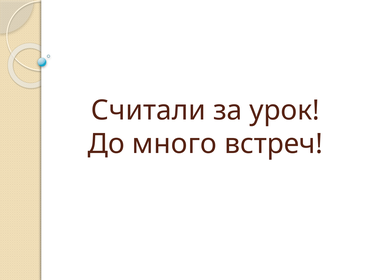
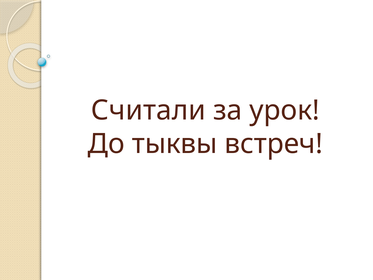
много: много -> тыквы
